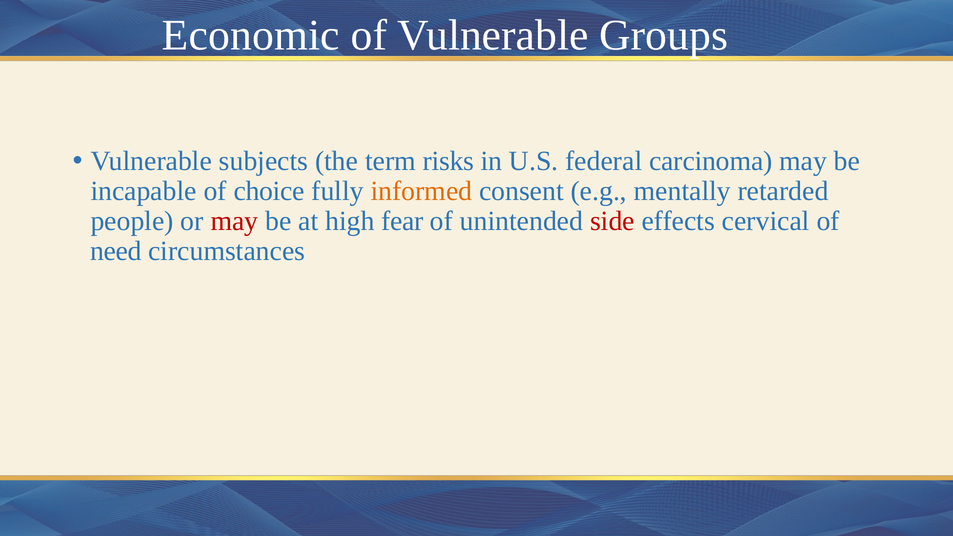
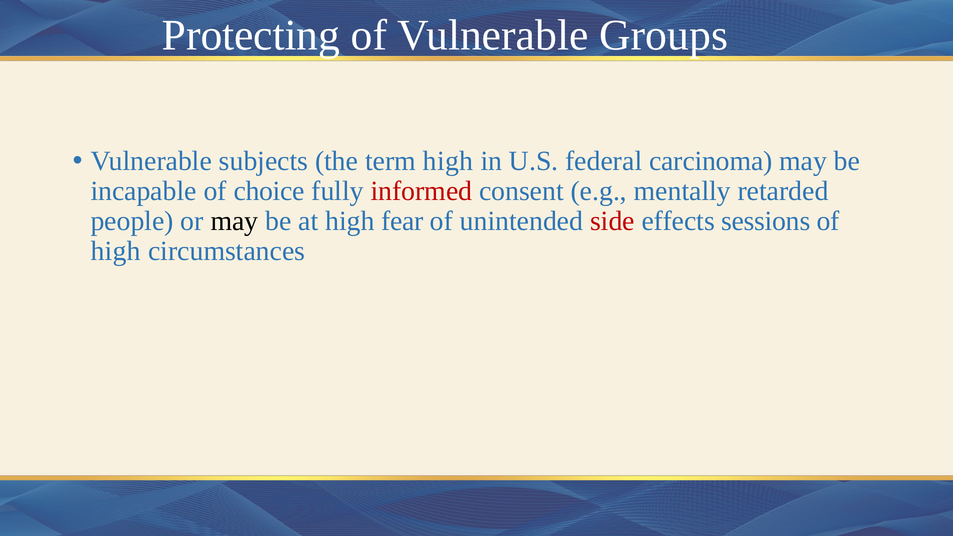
Economic: Economic -> Protecting
term risks: risks -> high
informed colour: orange -> red
may at (234, 221) colour: red -> black
cervical: cervical -> sessions
need at (116, 251): need -> high
